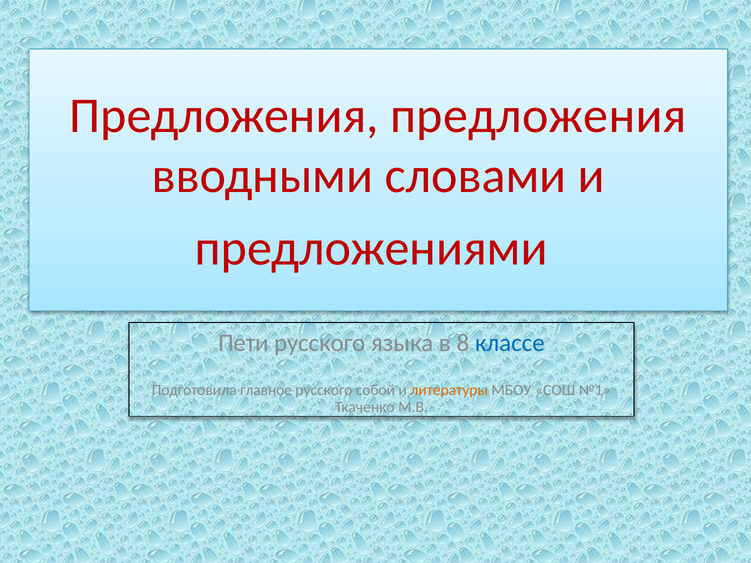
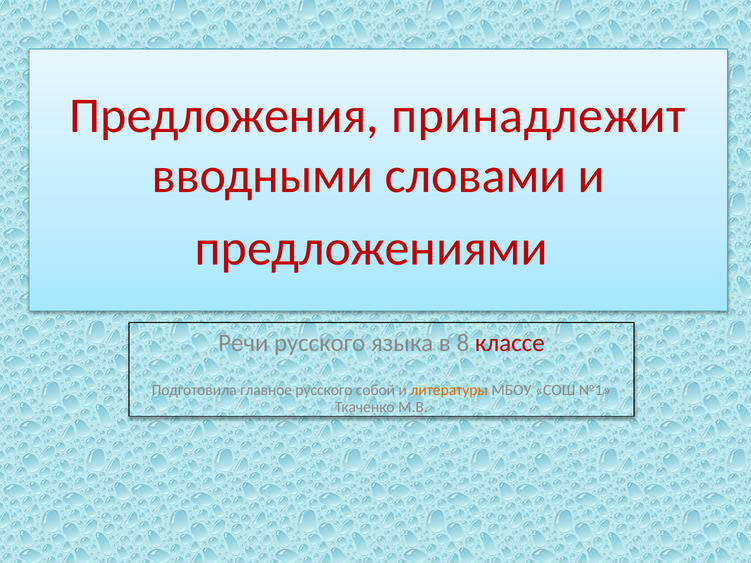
Предложения предложения: предложения -> принадлежит
Пети: Пети -> Речи
классе colour: blue -> red
